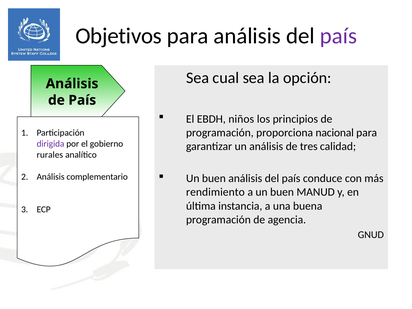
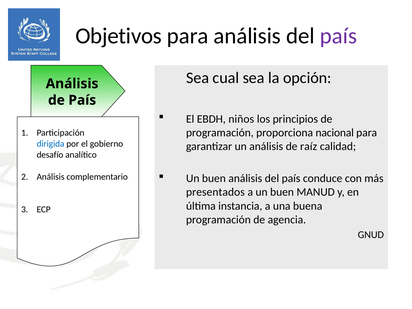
dirigida colour: purple -> blue
tres: tres -> raíz
rurales: rurales -> desafío
rendimiento: rendimiento -> presentados
